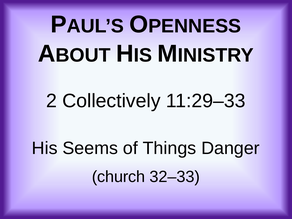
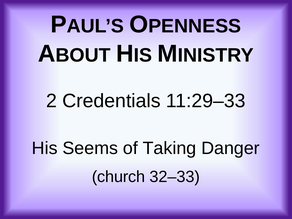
Collectively: Collectively -> Credentials
Things: Things -> Taking
